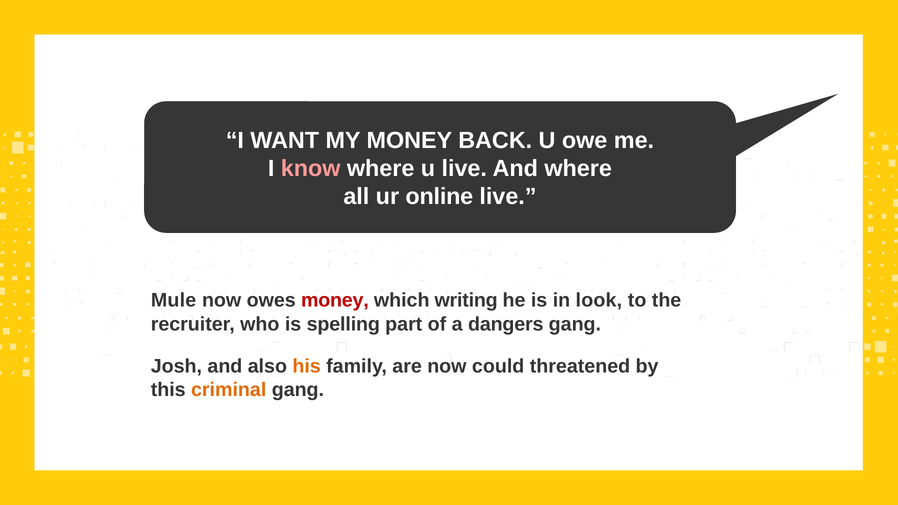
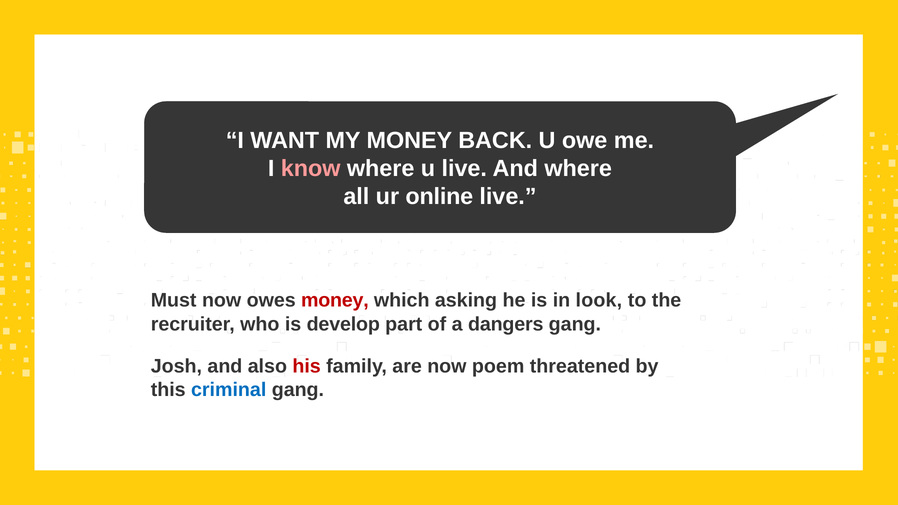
Mule: Mule -> Must
writing: writing -> asking
spelling: spelling -> develop
his colour: orange -> red
could: could -> poem
criminal colour: orange -> blue
